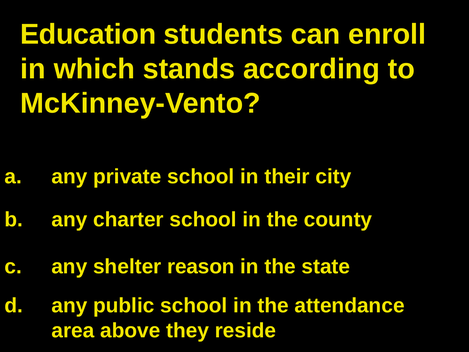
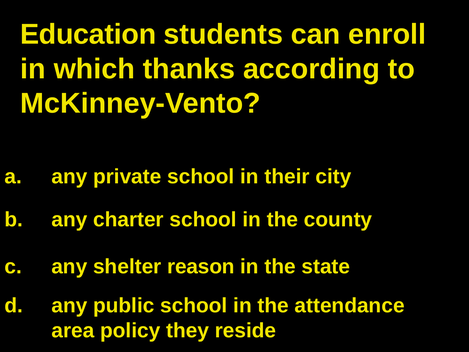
stands: stands -> thanks
above: above -> policy
